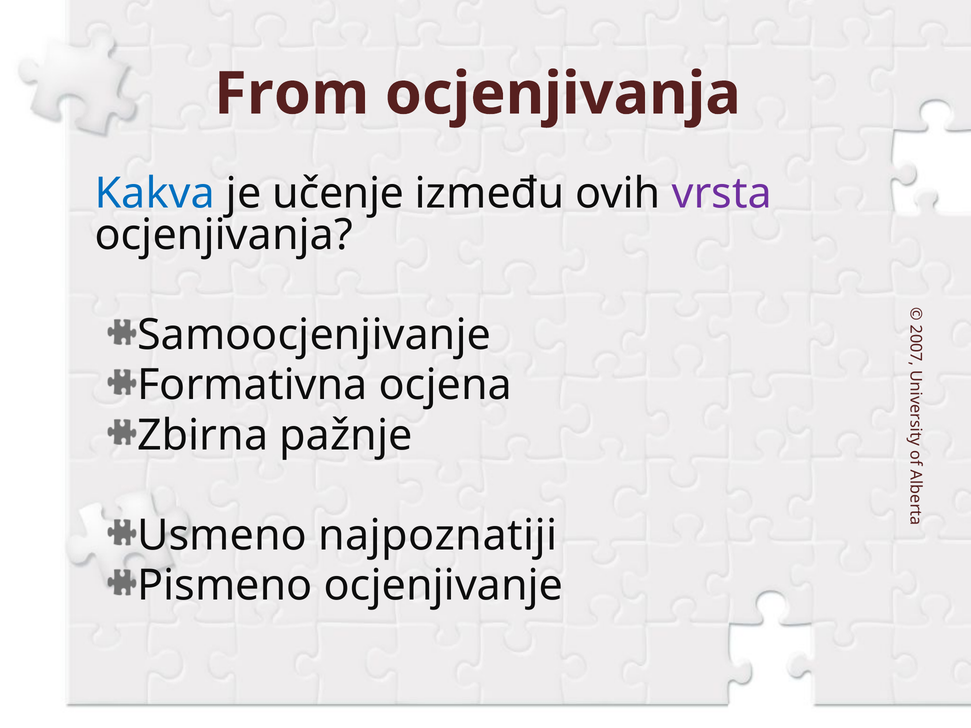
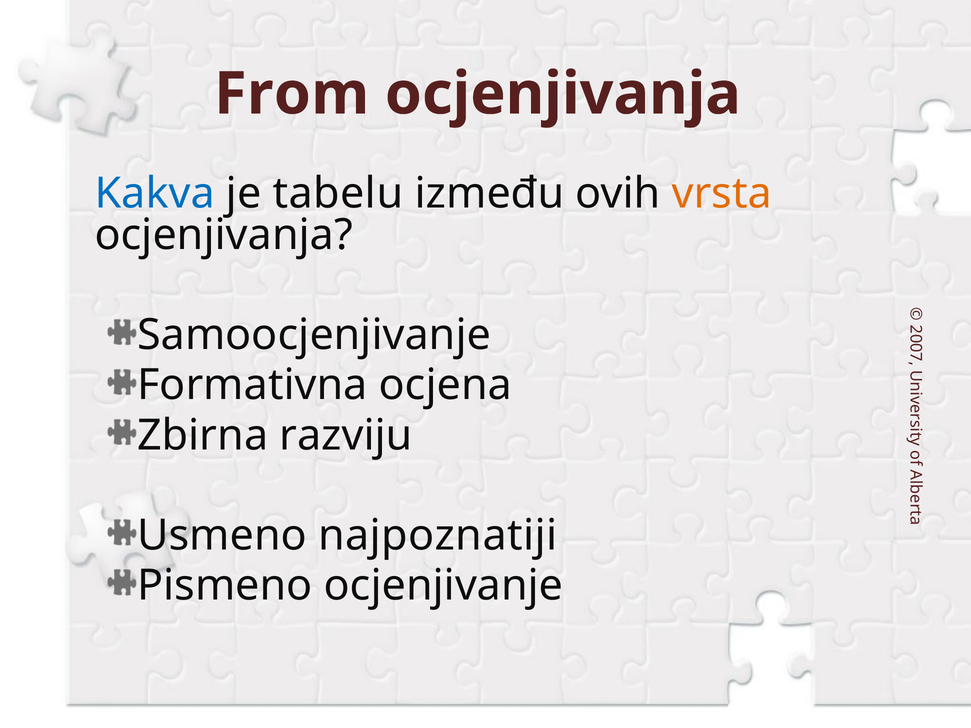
učenje: učenje -> tabelu
vrsta colour: purple -> orange
pažnje: pažnje -> razviju
